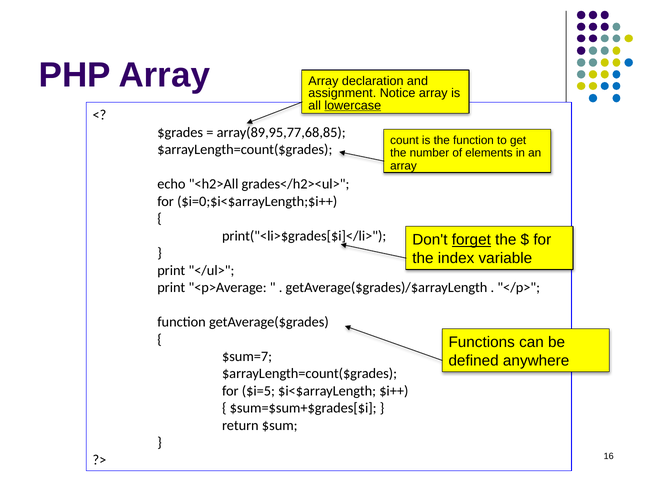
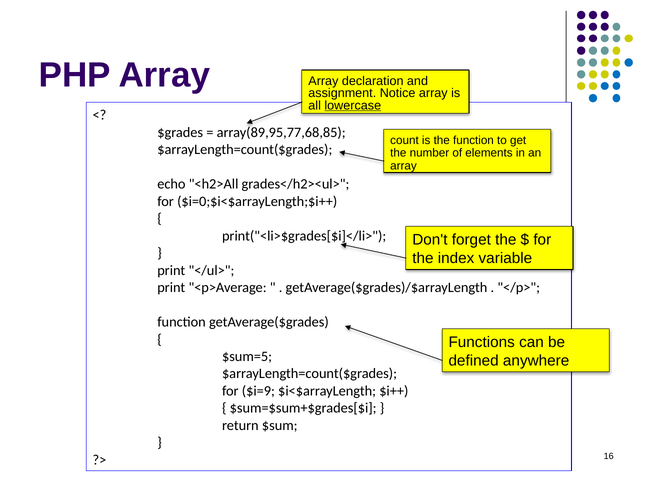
forget underline: present -> none
$sum=7: $sum=7 -> $sum=5
$i=5: $i=5 -> $i=9
